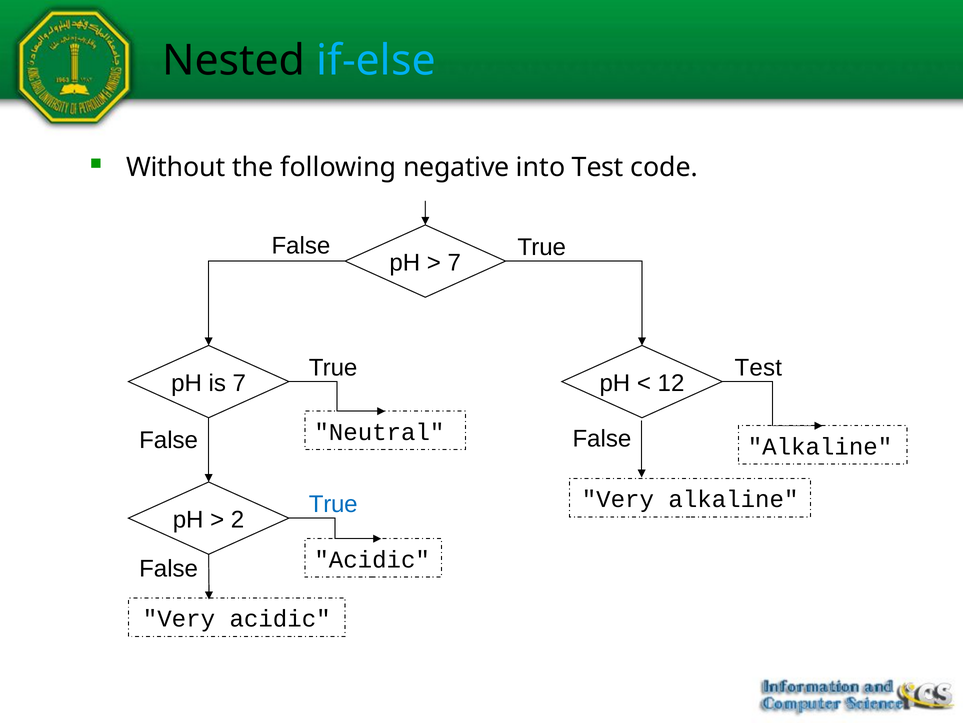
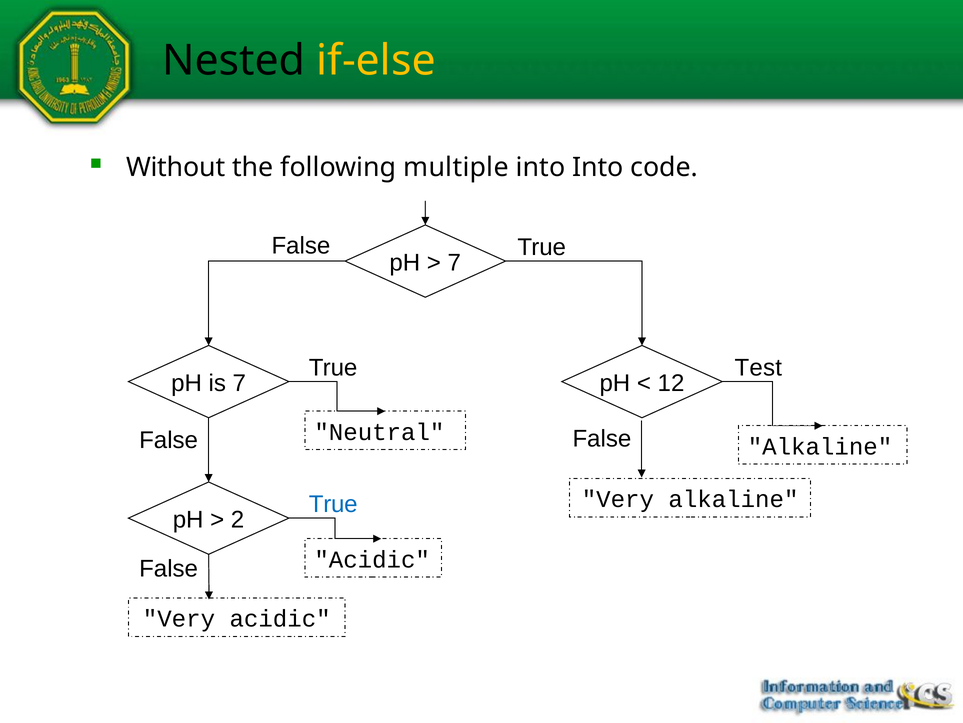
if-else colour: light blue -> yellow
negative: negative -> multiple
into Test: Test -> Into
